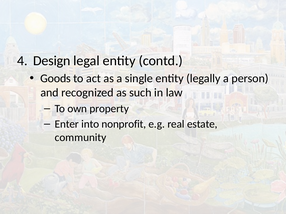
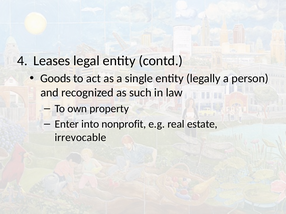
Design: Design -> Leases
community: community -> irrevocable
